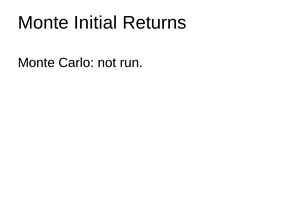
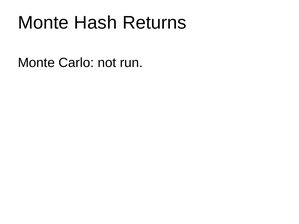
Initial: Initial -> Hash
